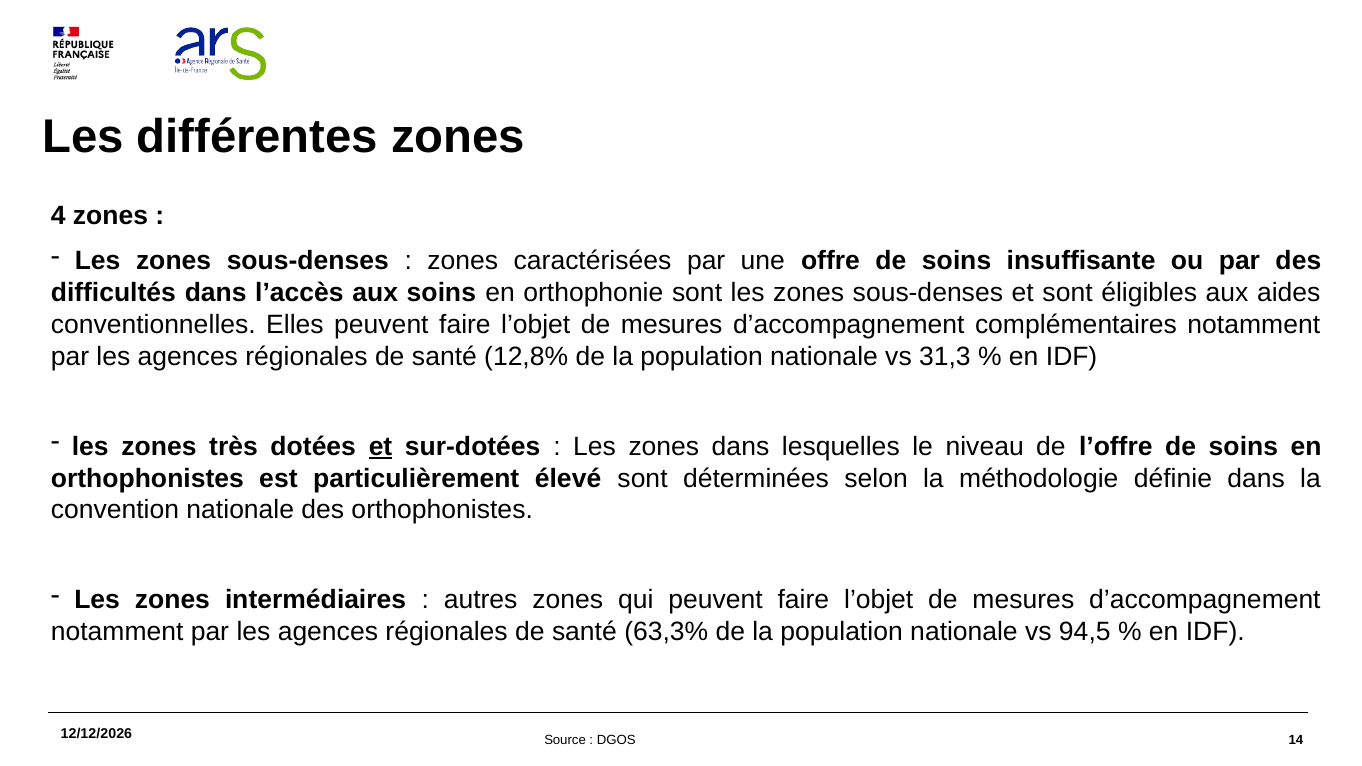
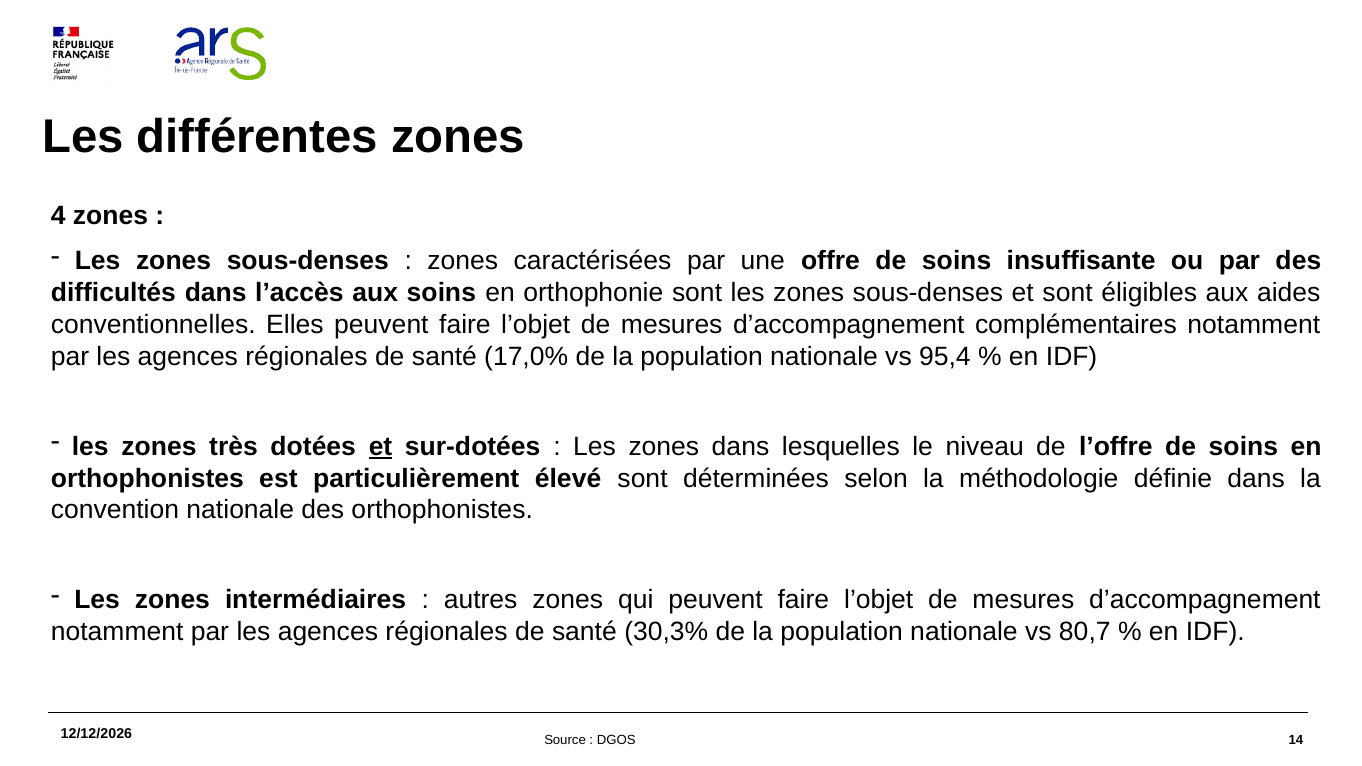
12,8%: 12,8% -> 17,0%
31,3: 31,3 -> 95,4
63,3%: 63,3% -> 30,3%
94,5: 94,5 -> 80,7
